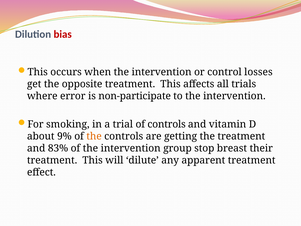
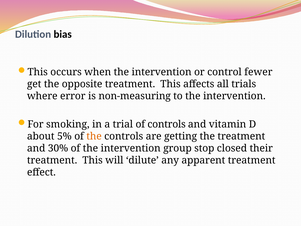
bias colour: red -> black
losses: losses -> fewer
non-participate: non-participate -> non-measuring
9%: 9% -> 5%
83%: 83% -> 30%
breast: breast -> closed
